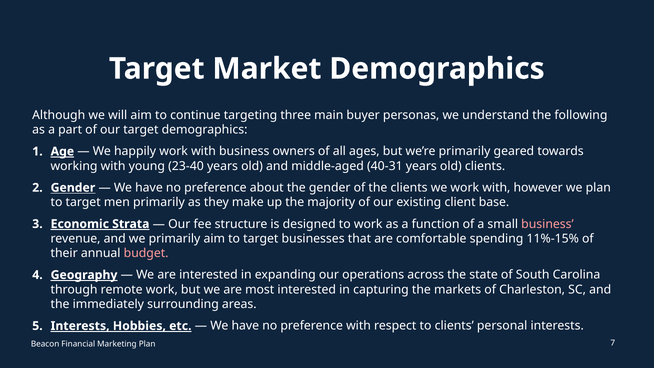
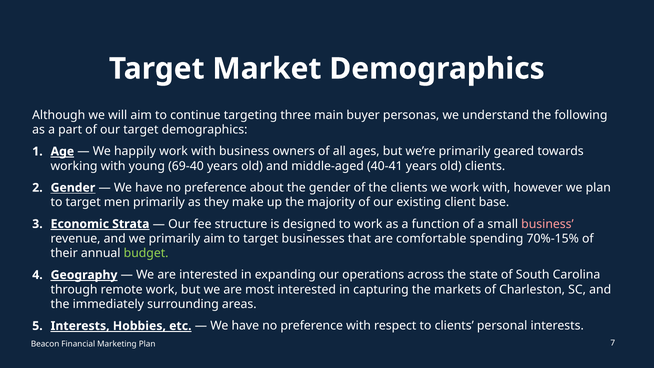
23-40: 23-40 -> 69-40
40-31: 40-31 -> 40-41
11%-15%: 11%-15% -> 70%-15%
budget colour: pink -> light green
